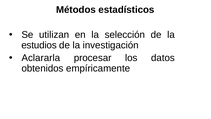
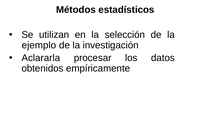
estudios: estudios -> ejemplo
